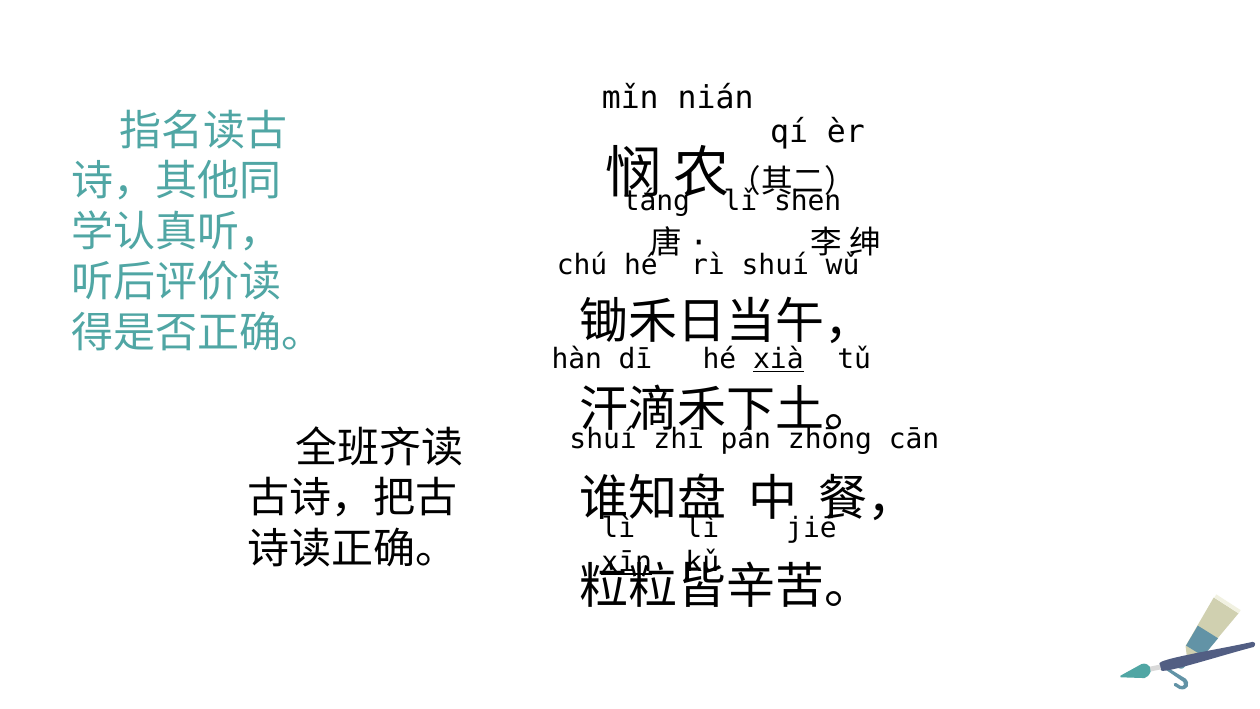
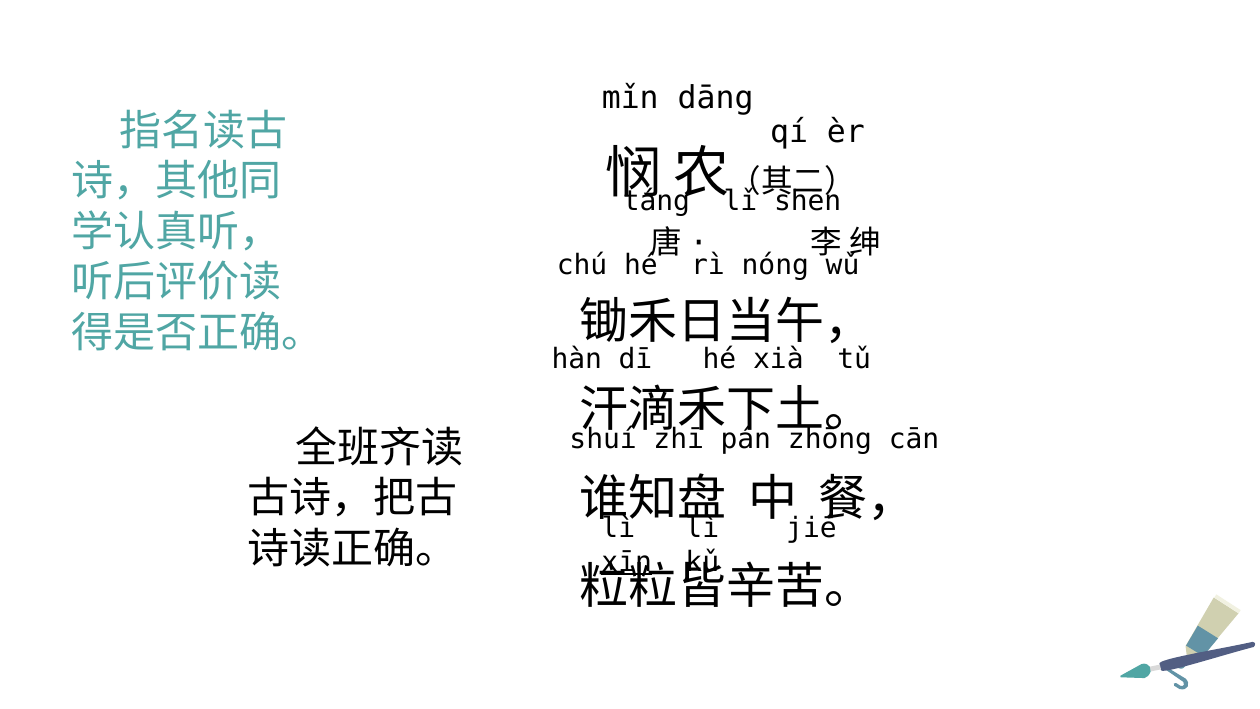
nián: nián -> dāng
rì shuí: shuí -> nóng
xià underline: present -> none
